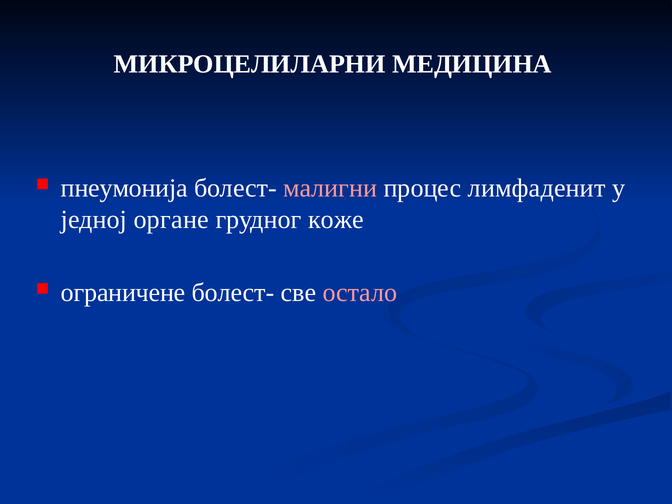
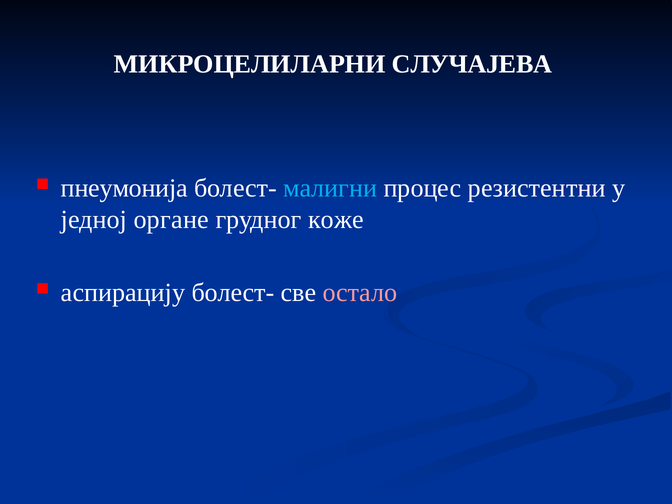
МЕДИЦИНА: МЕДИЦИНА -> СЛУЧАЈЕВА
малигни colour: pink -> light blue
лимфаденит: лимфаденит -> резистентни
ограничене: ограничене -> аспирацију
